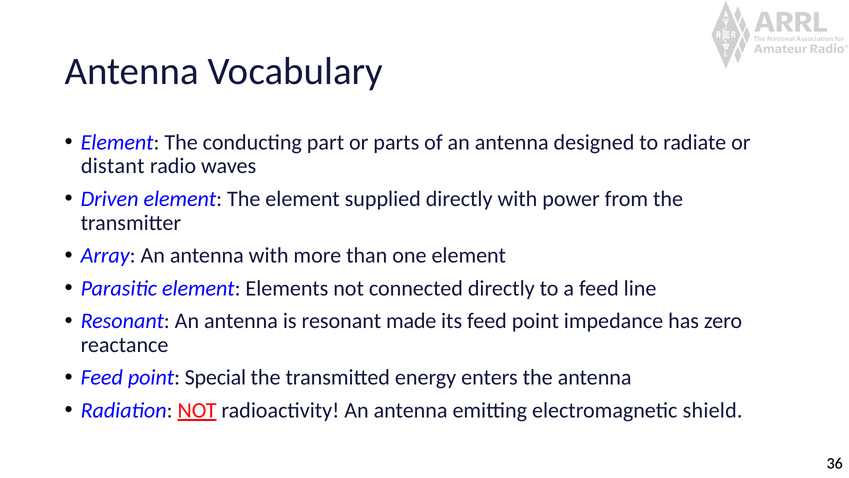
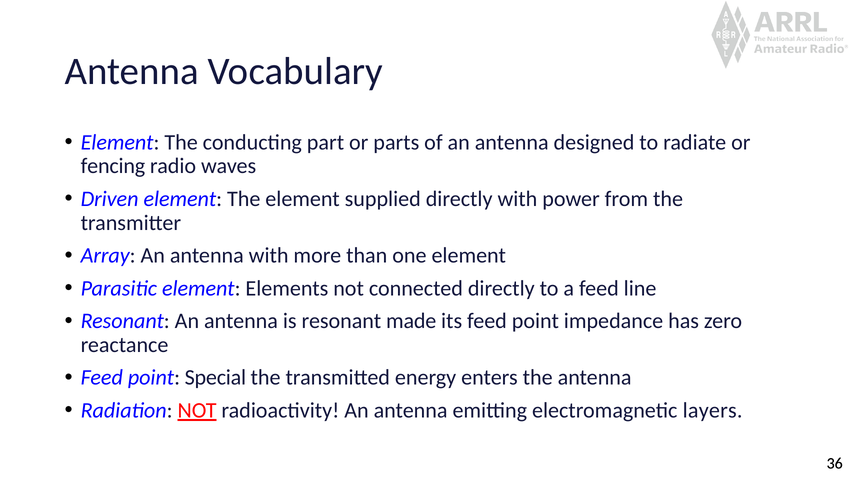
distant: distant -> fencing
shield: shield -> layers
